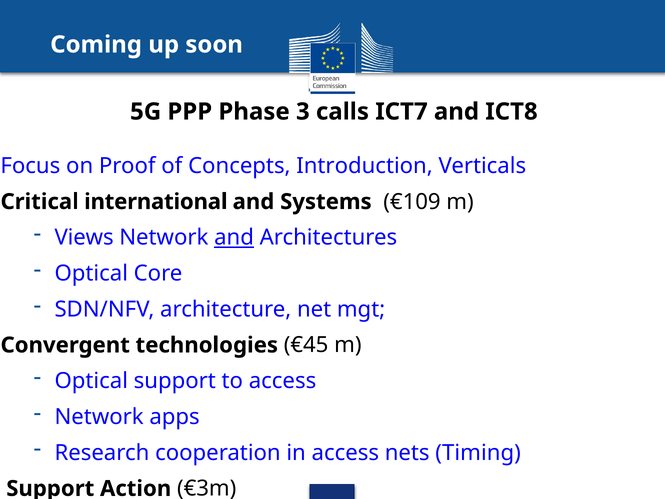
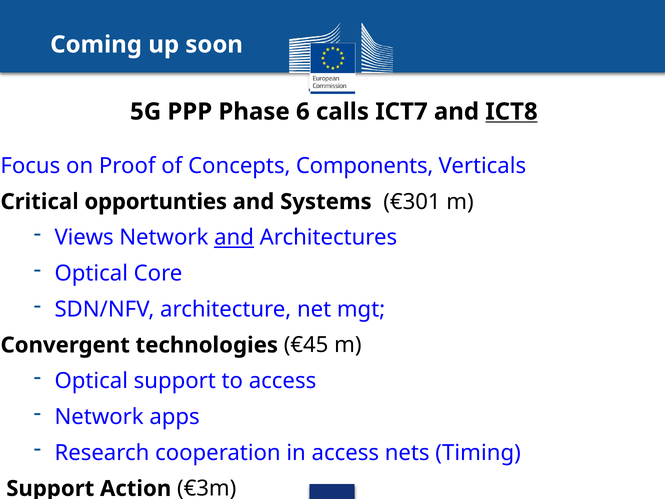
3: 3 -> 6
ICT8 underline: none -> present
Introduction: Introduction -> Components
international: international -> opportunties
€109: €109 -> €301
